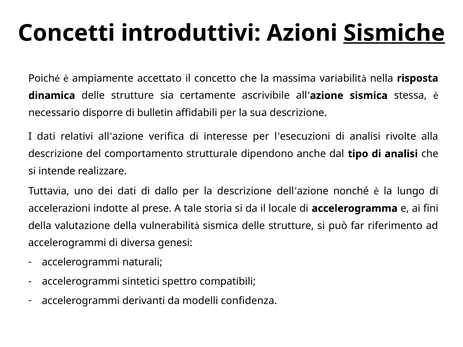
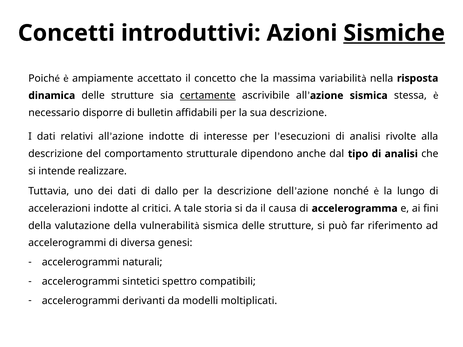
certamente underline: none -> present
verifica at (166, 137): verifica -> indotte
prese: prese -> critici
locale: locale -> causa
confidenza: confidenza -> moltiplicati
